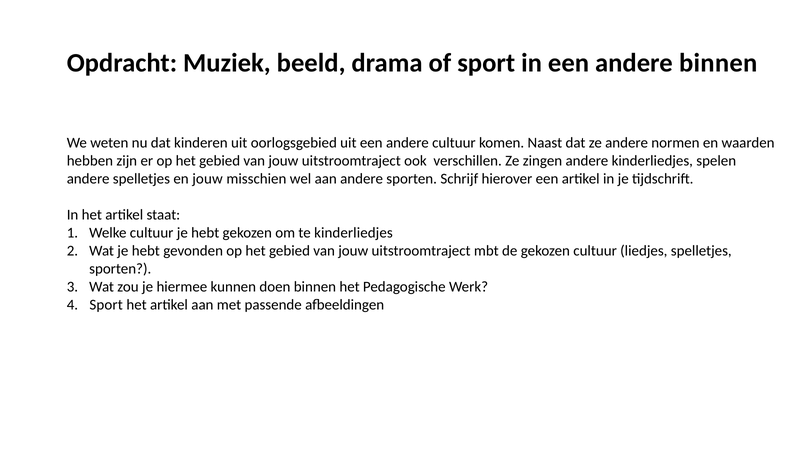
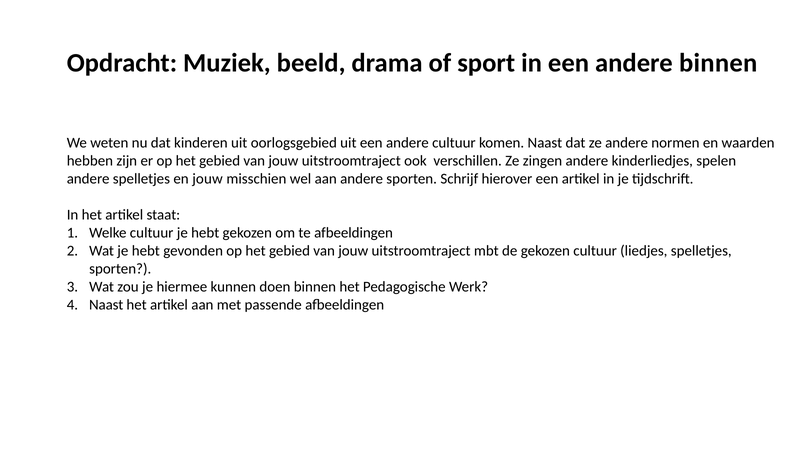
te kinderliedjes: kinderliedjes -> afbeeldingen
Sport at (106, 305): Sport -> Naast
